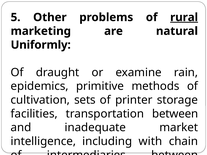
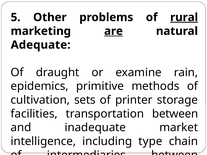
are underline: none -> present
Uniformly: Uniformly -> Adequate
with: with -> type
